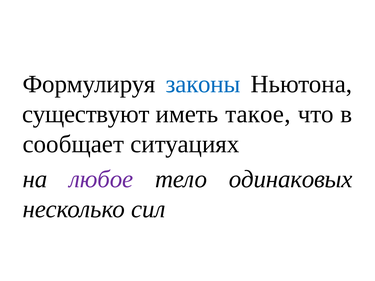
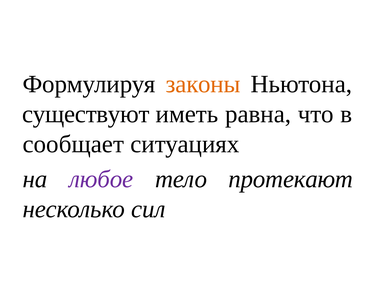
законы colour: blue -> orange
такое: такое -> равна
одинаковых: одинаковых -> протекают
